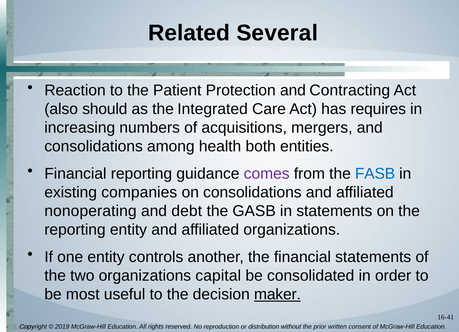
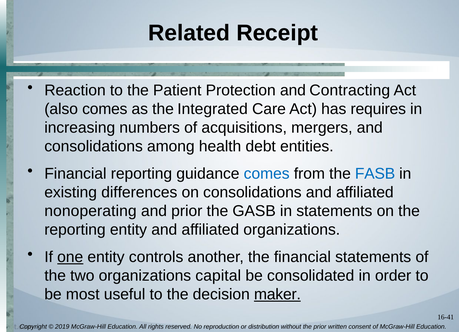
Several: Several -> Receipt
also should: should -> comes
both: both -> debt
comes at (267, 173) colour: purple -> blue
companies: companies -> differences
and debt: debt -> prior
one underline: none -> present
